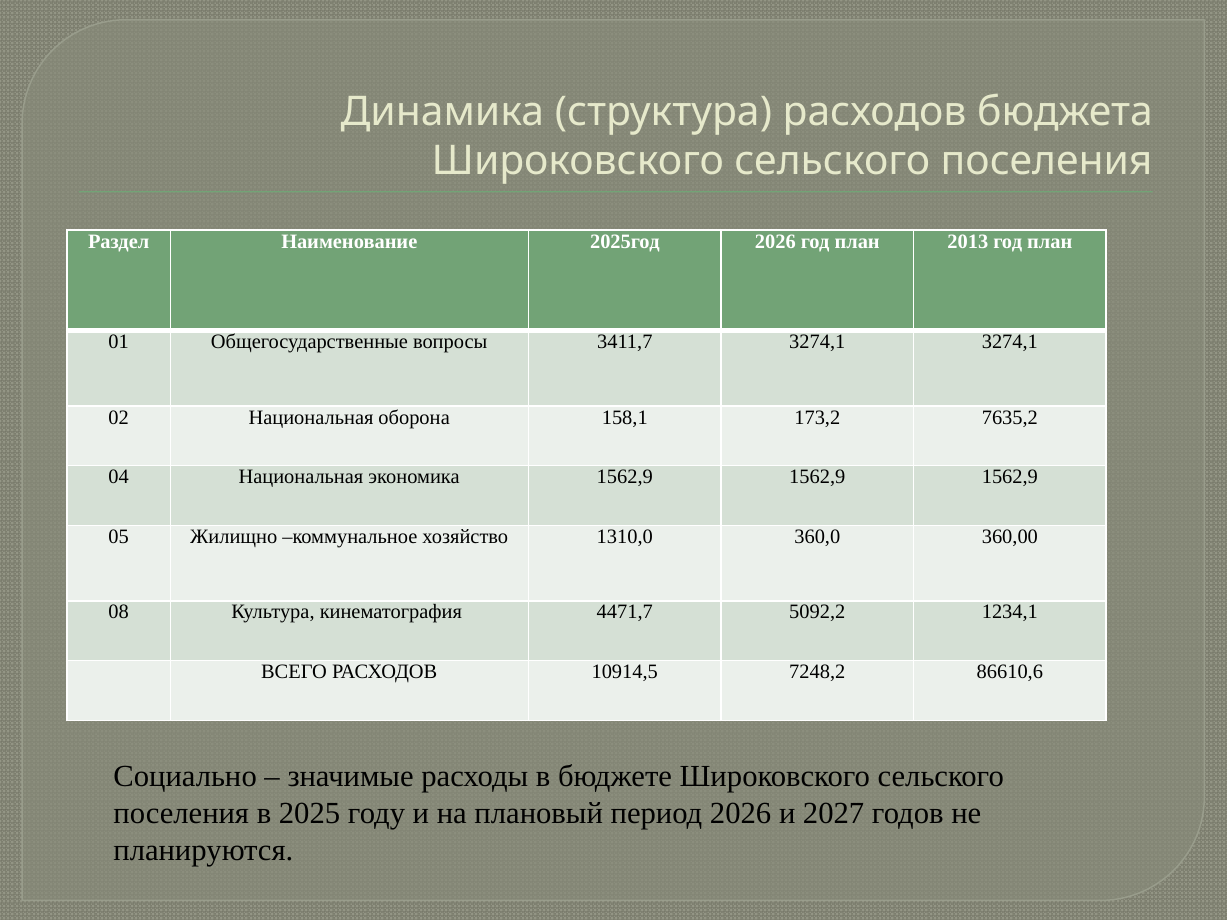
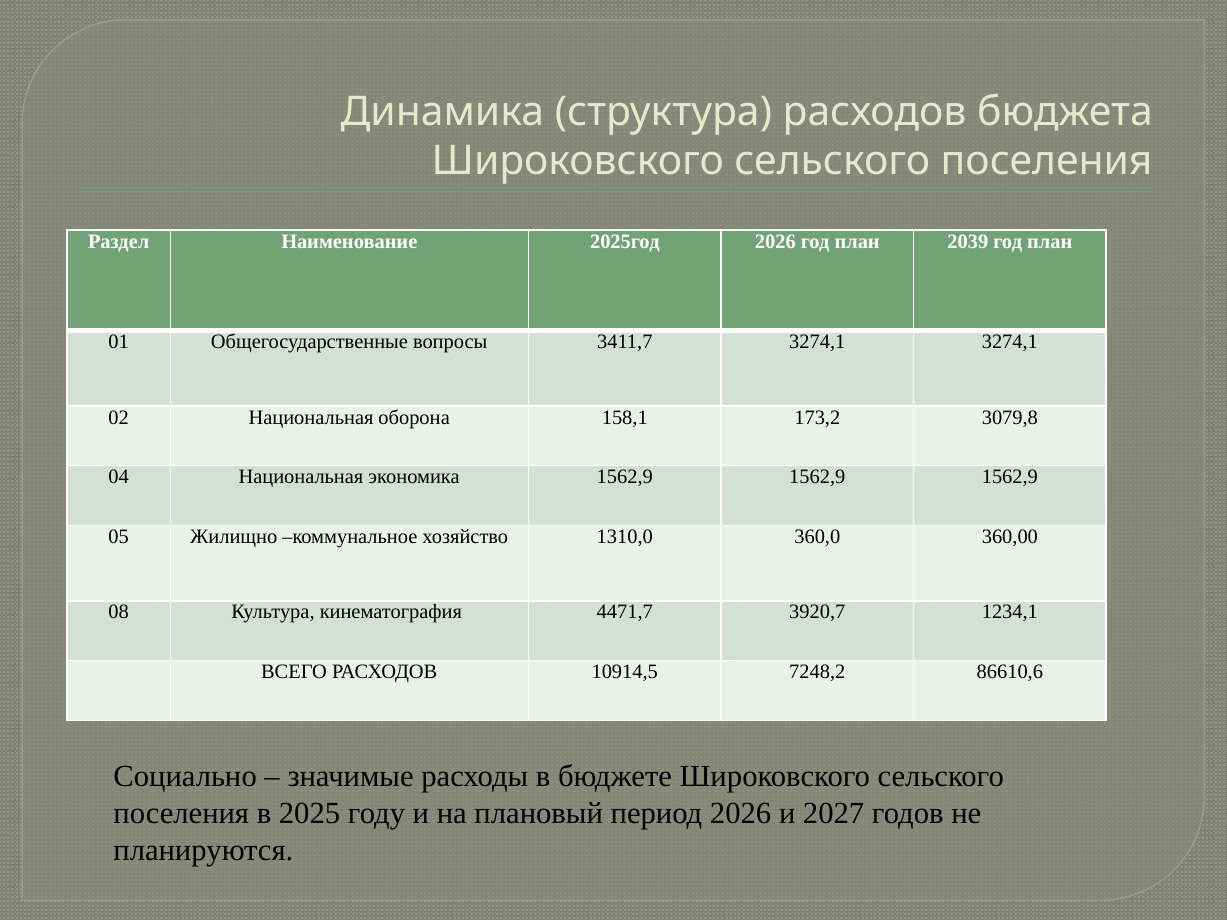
2013: 2013 -> 2039
7635,2: 7635,2 -> 3079,8
5092,2: 5092,2 -> 3920,7
